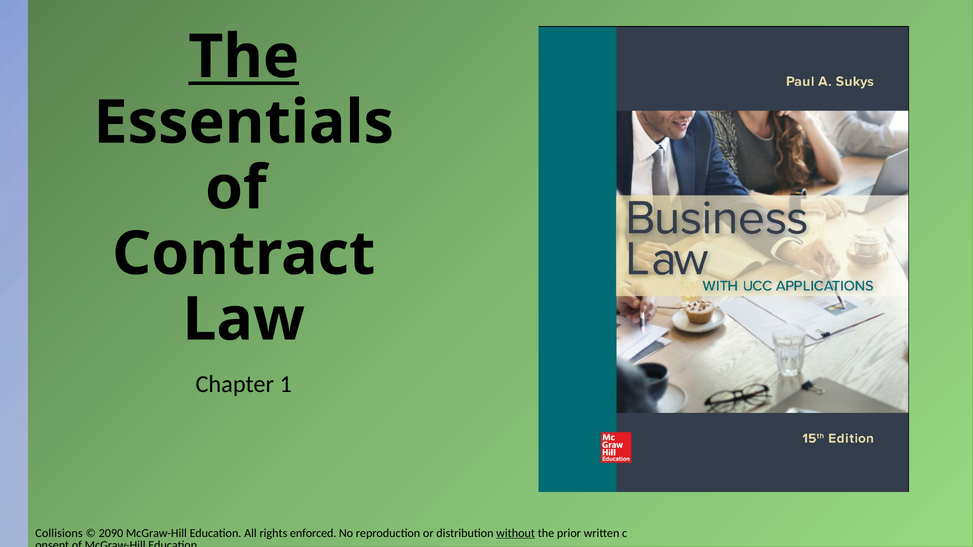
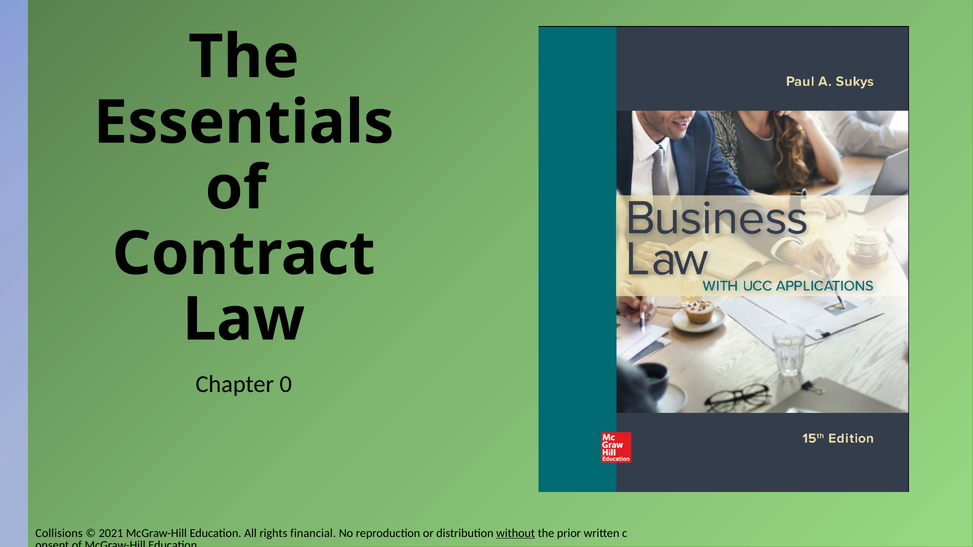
The at (244, 57) underline: present -> none
1: 1 -> 0
2090: 2090 -> 2021
enforced: enforced -> financial
